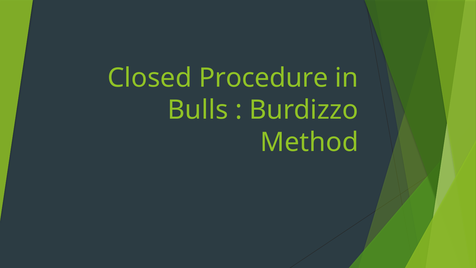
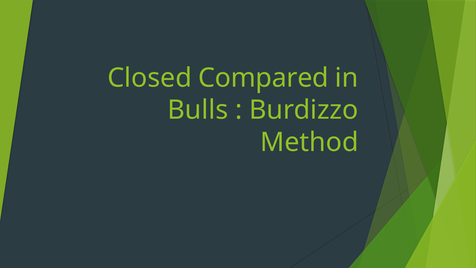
Procedure: Procedure -> Compared
